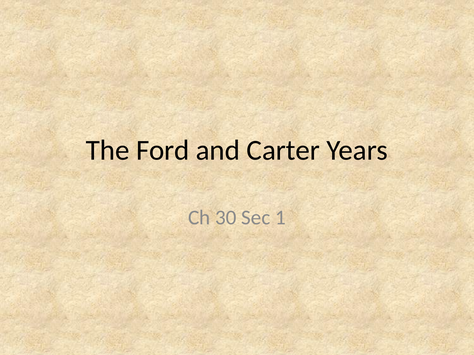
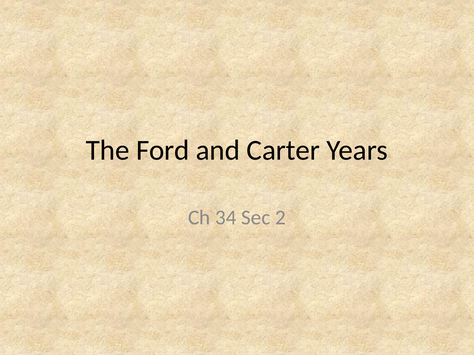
30: 30 -> 34
1: 1 -> 2
